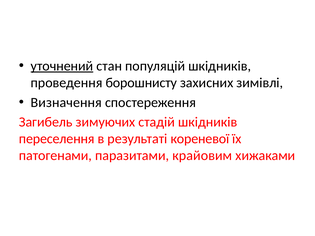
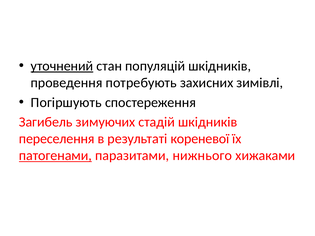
борошнисту: борошнисту -> потребують
Визначення: Визначення -> Погіршують
патогенами underline: none -> present
крайовим: крайовим -> нижнього
